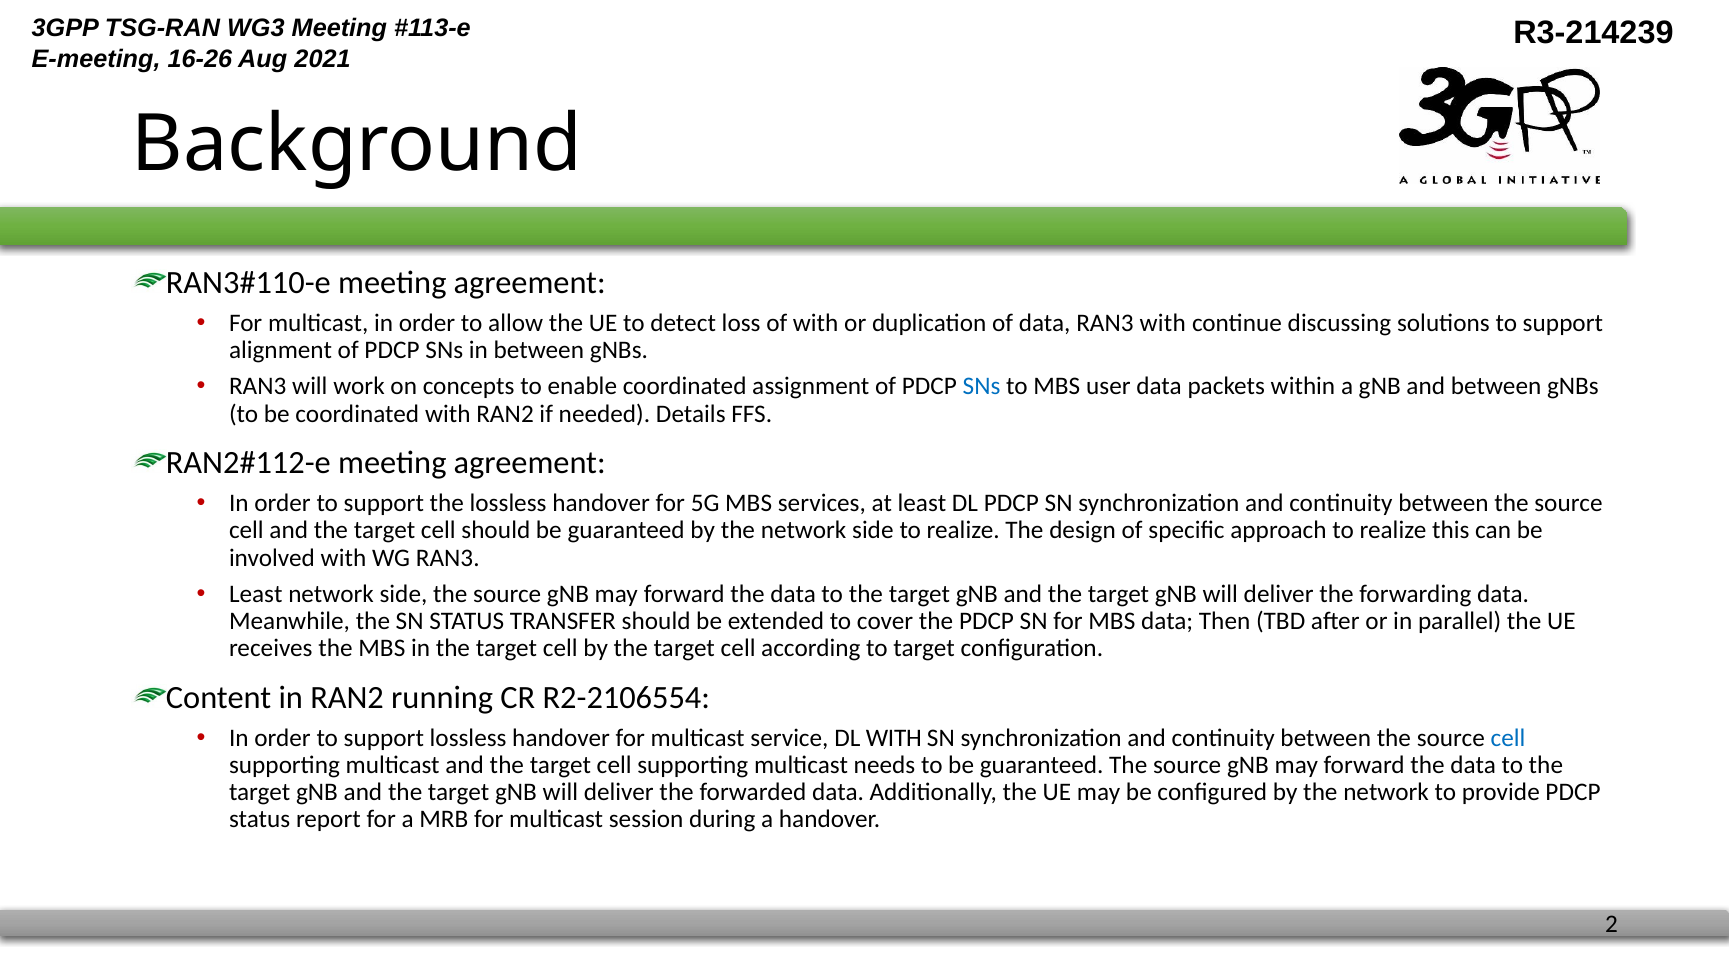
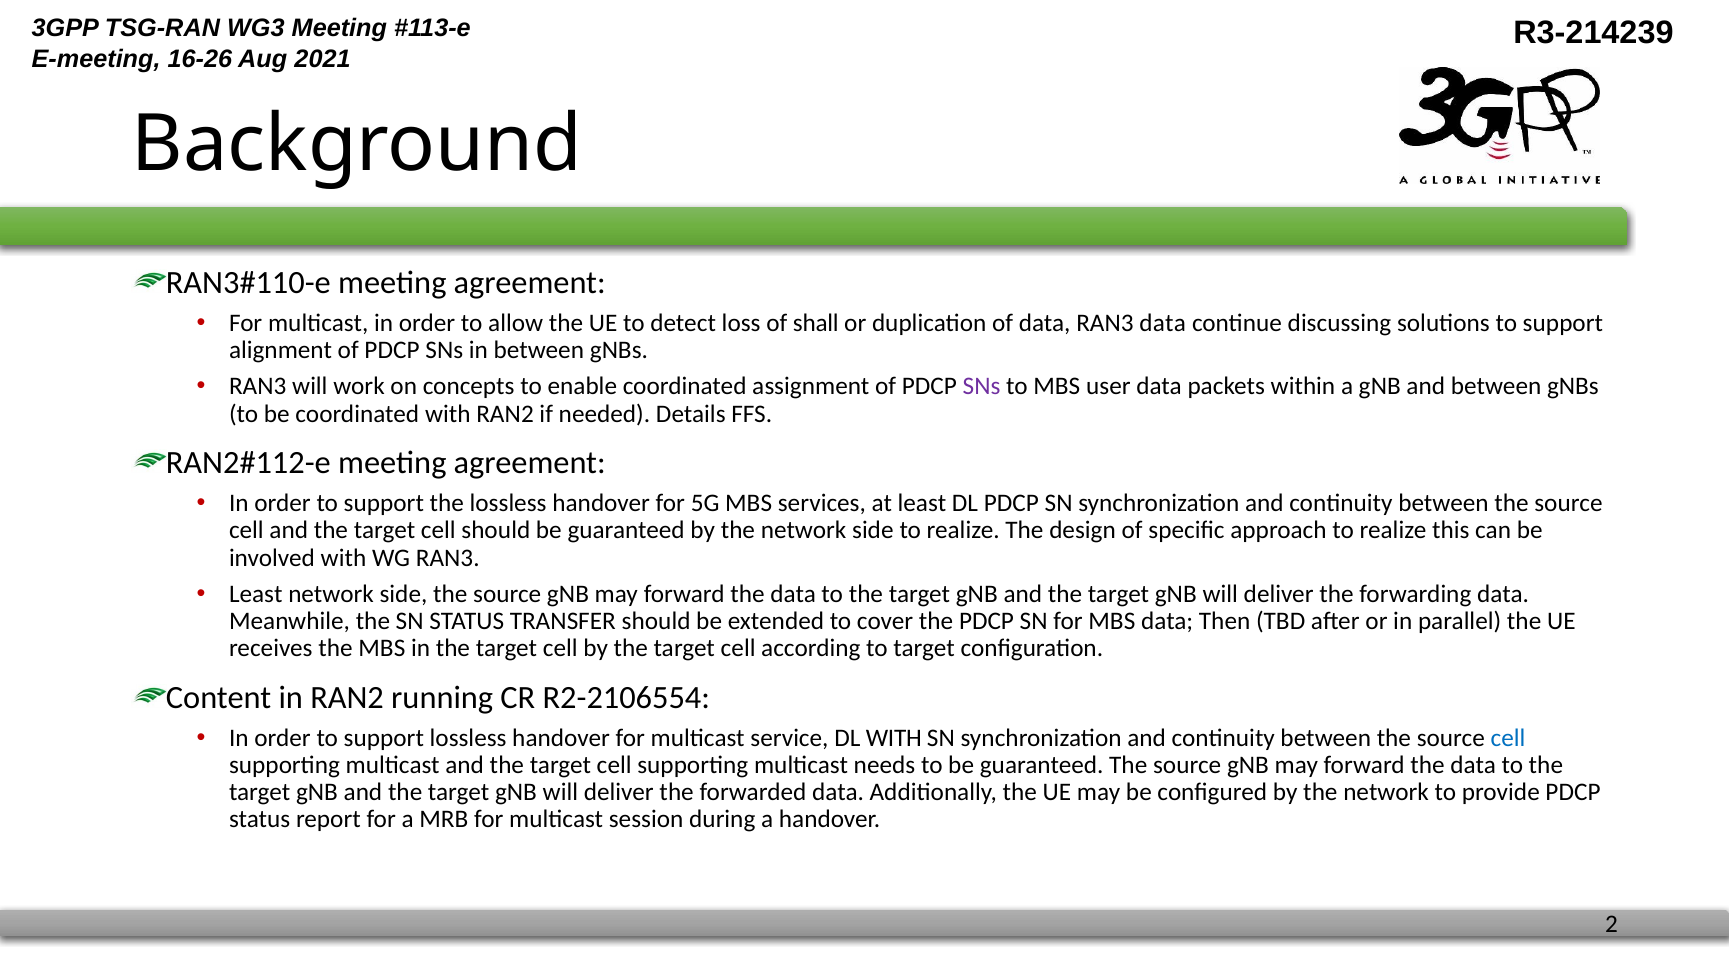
of with: with -> shall
RAN3 with: with -> data
SNs at (982, 386) colour: blue -> purple
